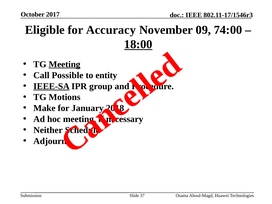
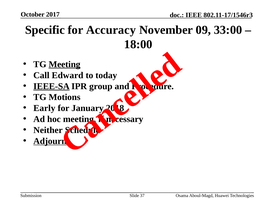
Eligible: Eligible -> Specific
74:00: 74:00 -> 33:00
18:00 underline: present -> none
Possible: Possible -> Edward
entity: entity -> today
Make: Make -> Early
Adjourn underline: none -> present
